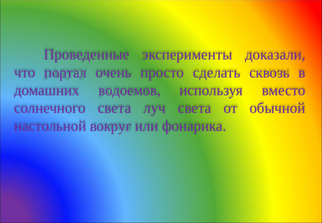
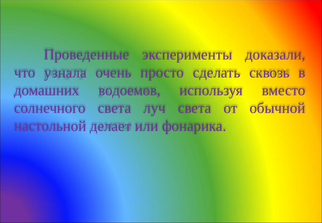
портал: портал -> узнала
вокруг: вокруг -> делает
